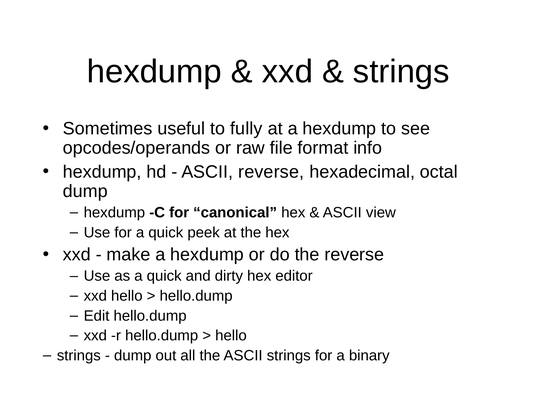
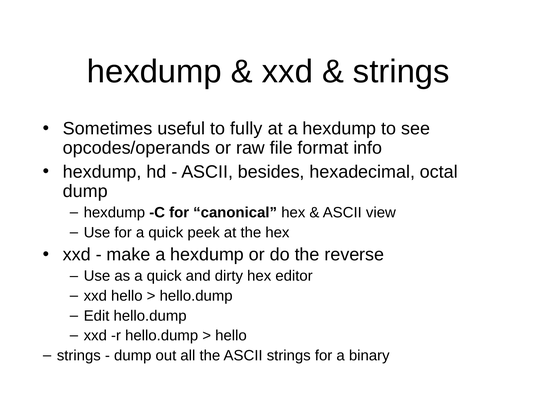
ASCII reverse: reverse -> besides
